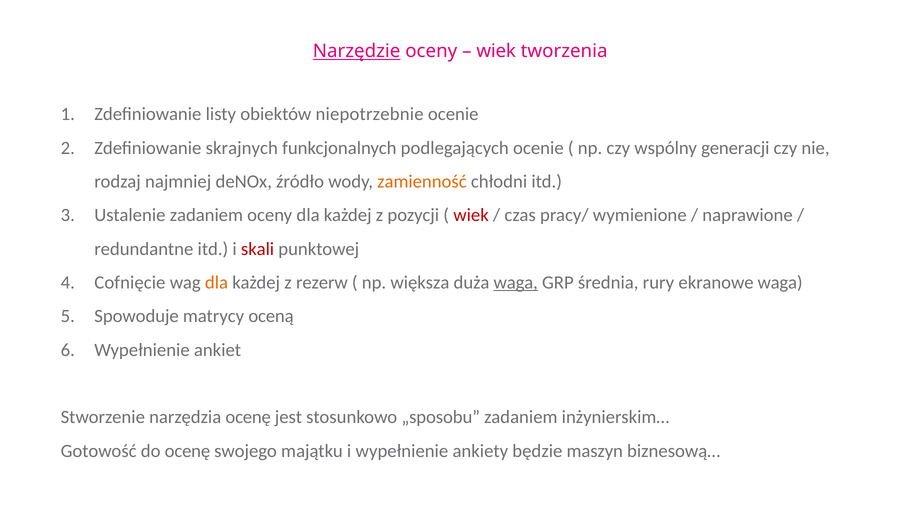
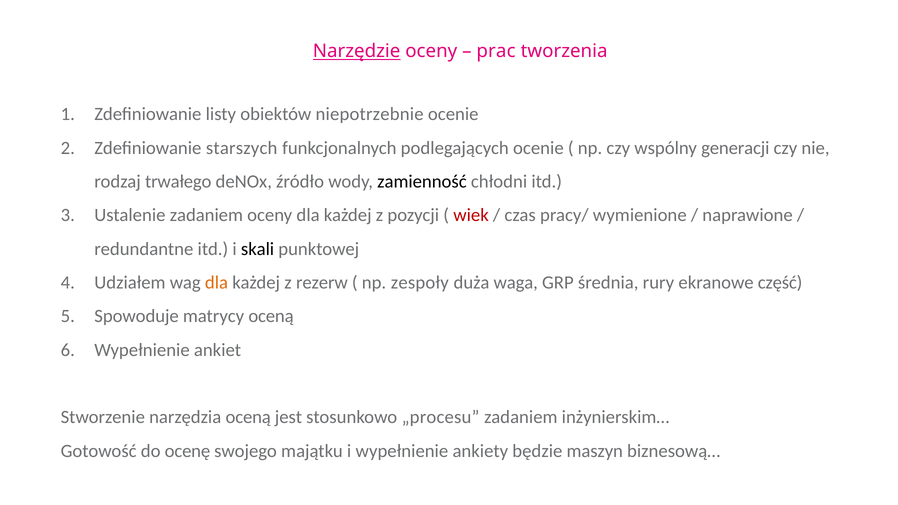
wiek at (496, 51): wiek -> prac
skrajnych: skrajnych -> starszych
najmniej: najmniej -> trwałego
zamienność colour: orange -> black
skali colour: red -> black
Cofnięcie: Cofnięcie -> Udziałem
większa: większa -> zespoły
waga at (516, 283) underline: present -> none
ekranowe waga: waga -> część
narzędzia ocenę: ocenę -> oceną
„sposobu: „sposobu -> „procesu
